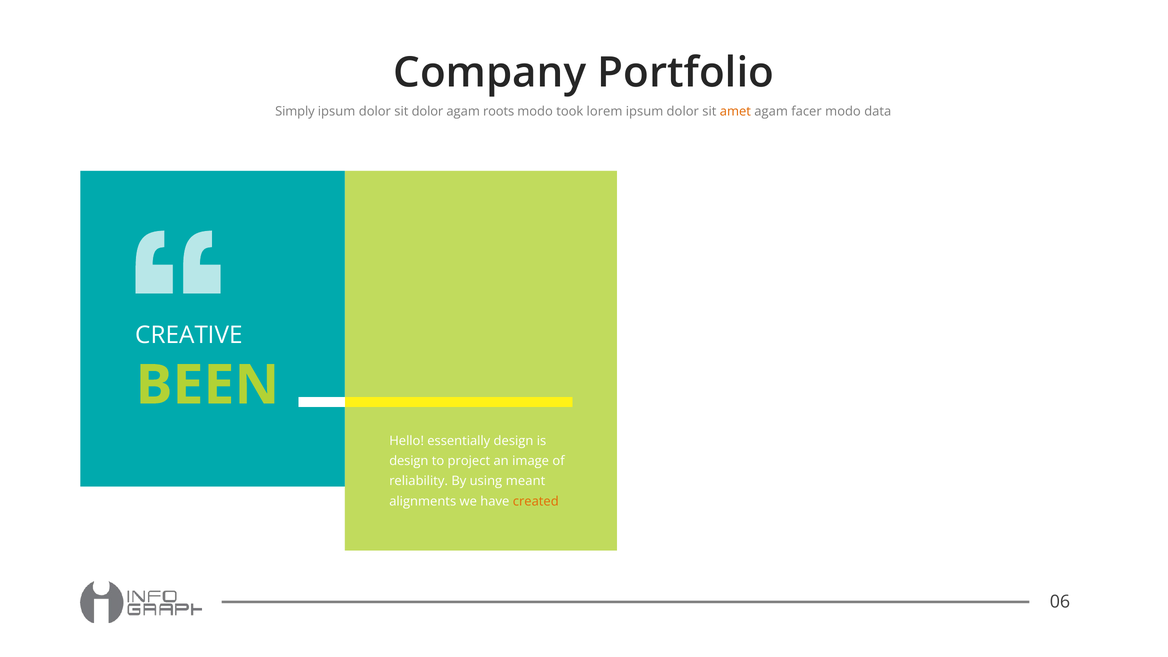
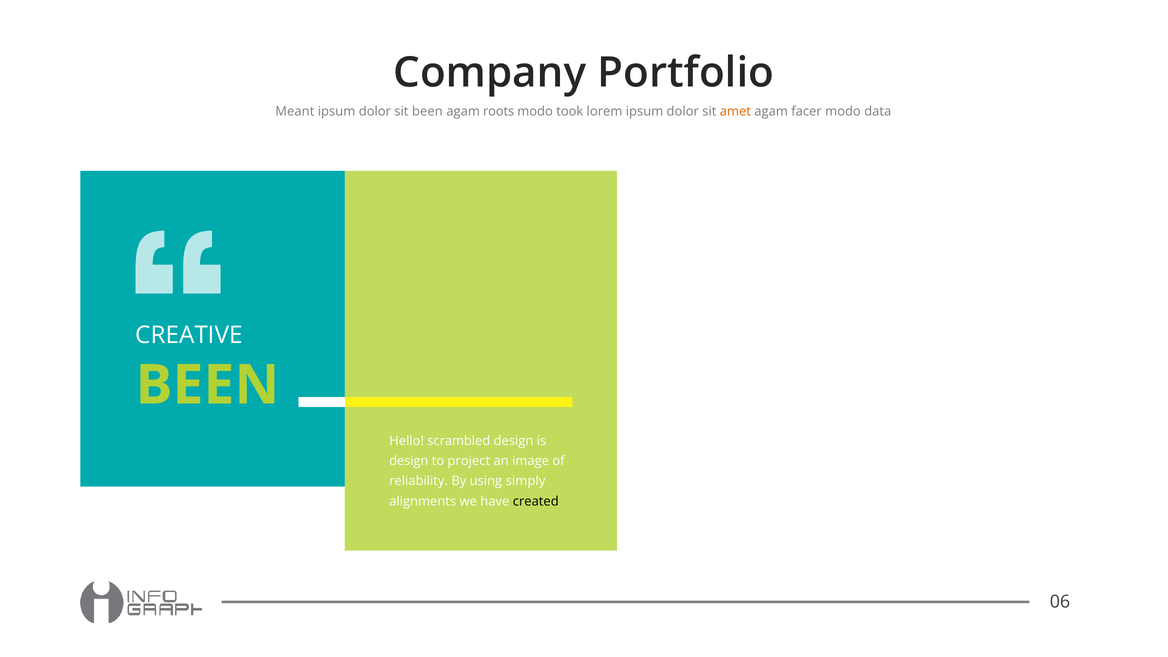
Simply: Simply -> Meant
sit dolor: dolor -> been
essentially: essentially -> scrambled
meant: meant -> simply
created colour: orange -> black
